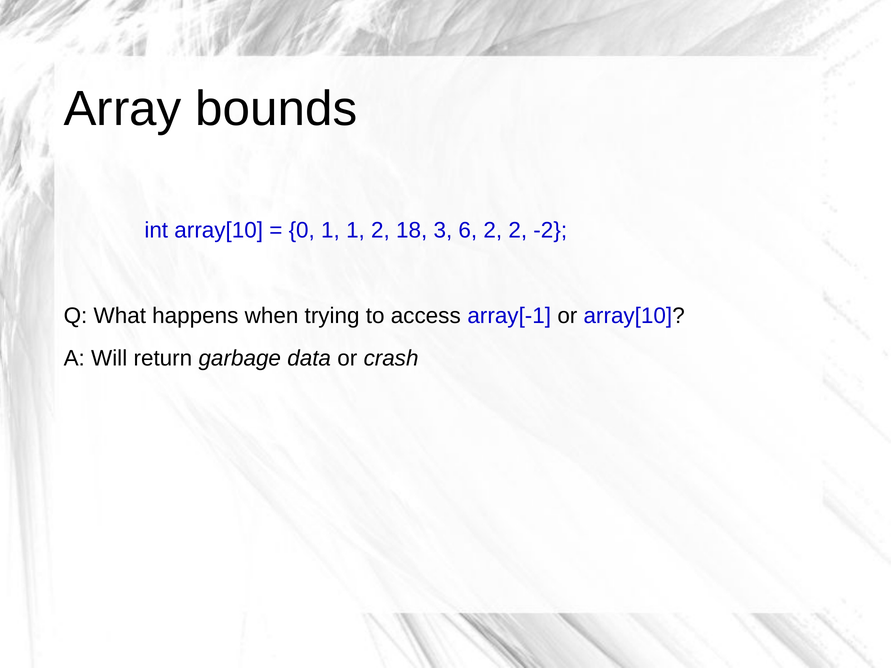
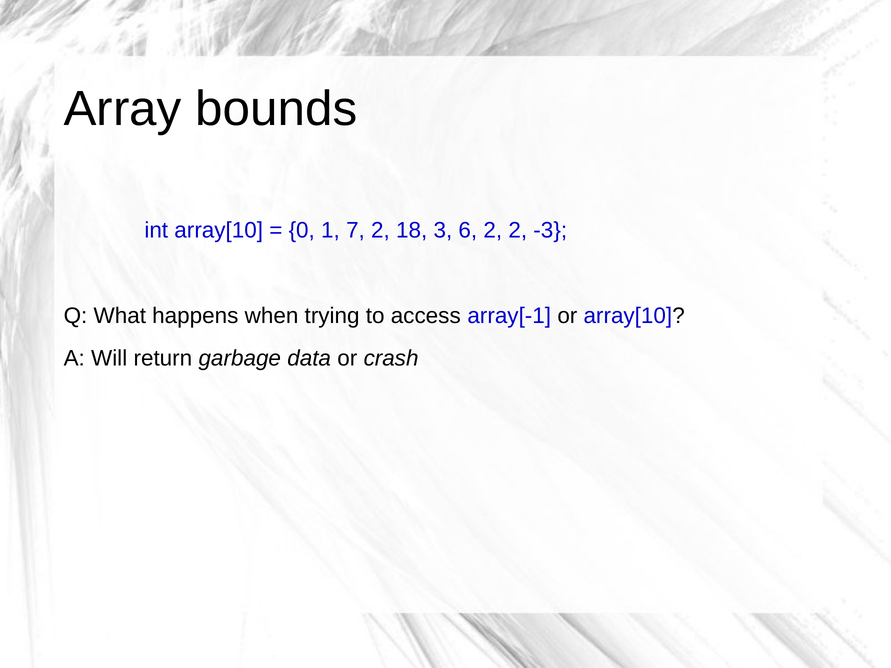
1 1: 1 -> 7
-2: -2 -> -3
